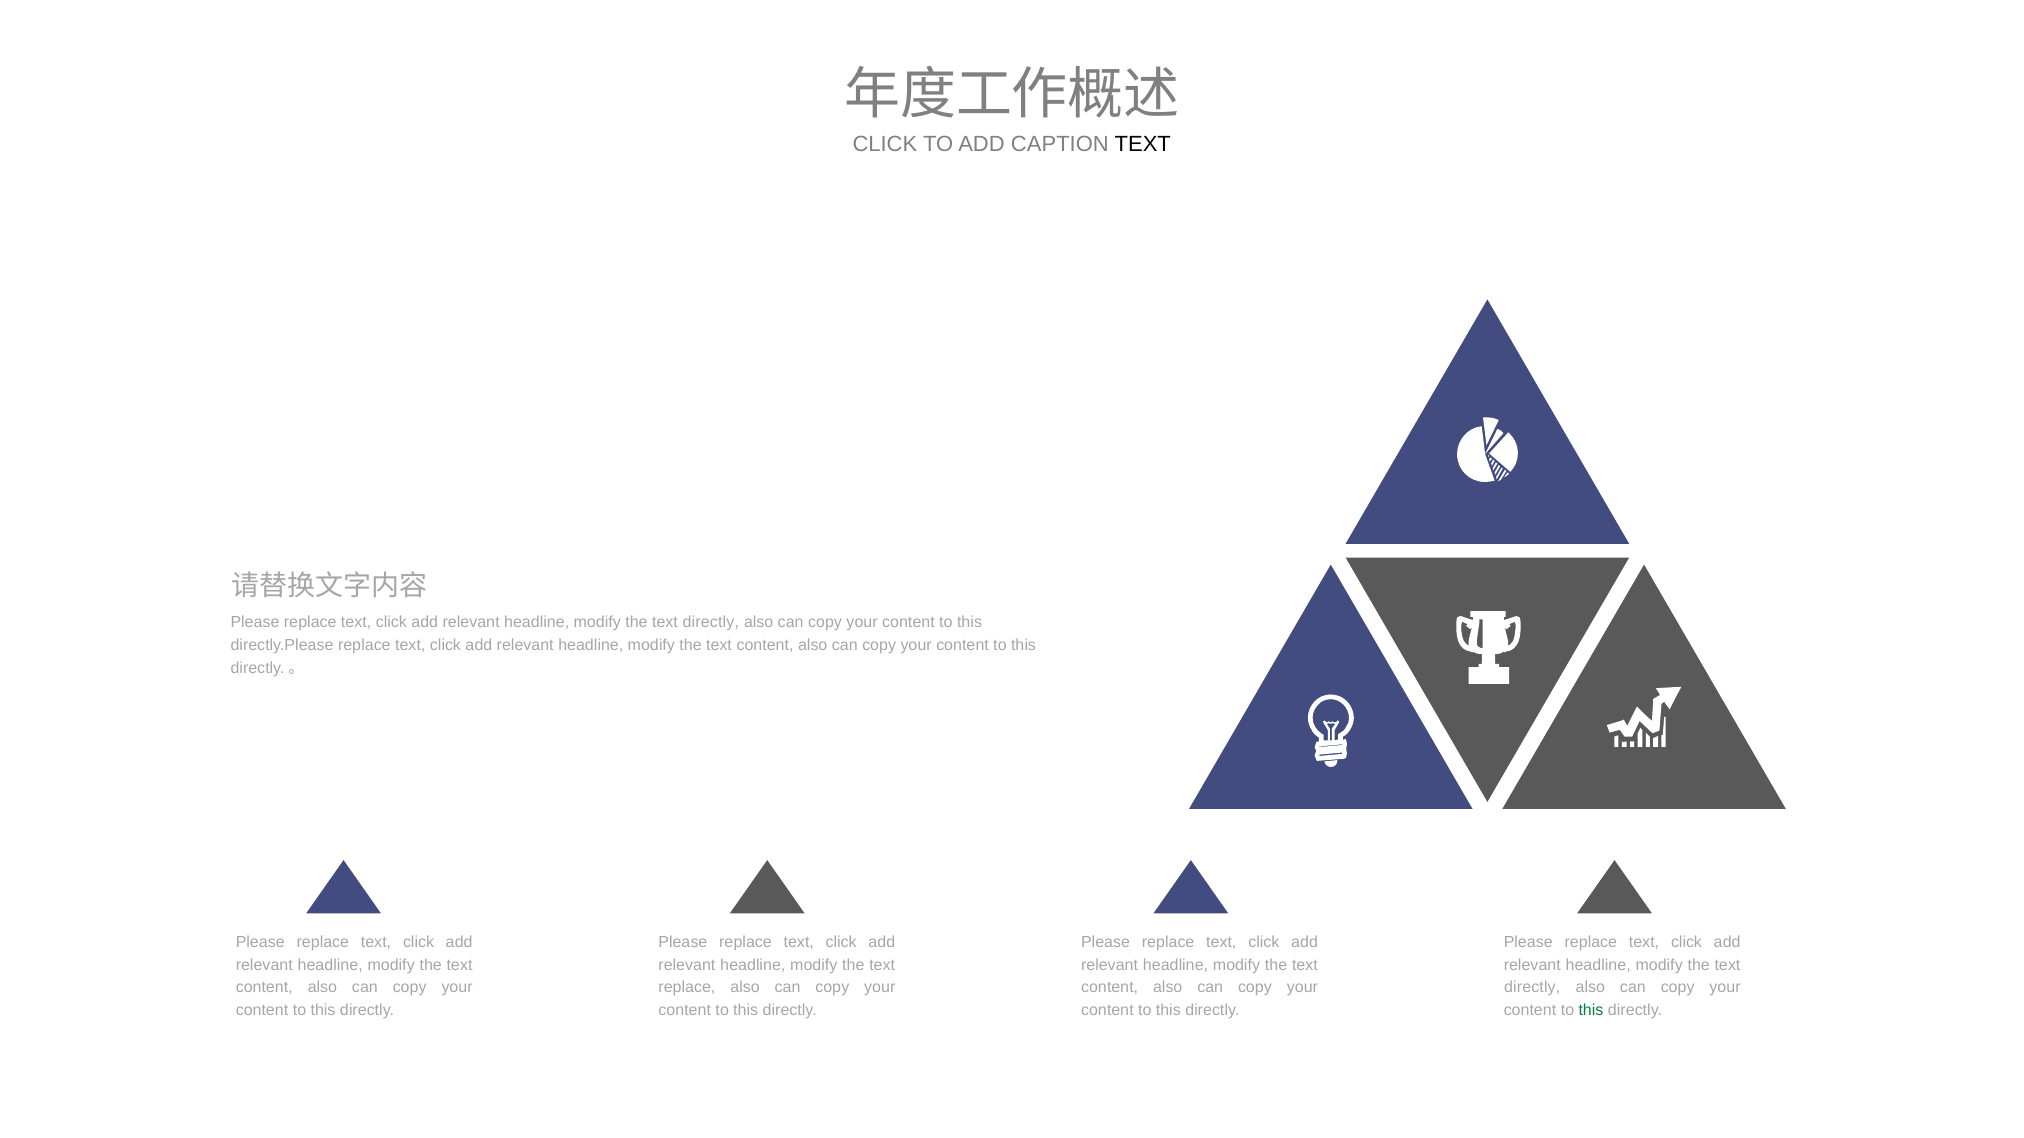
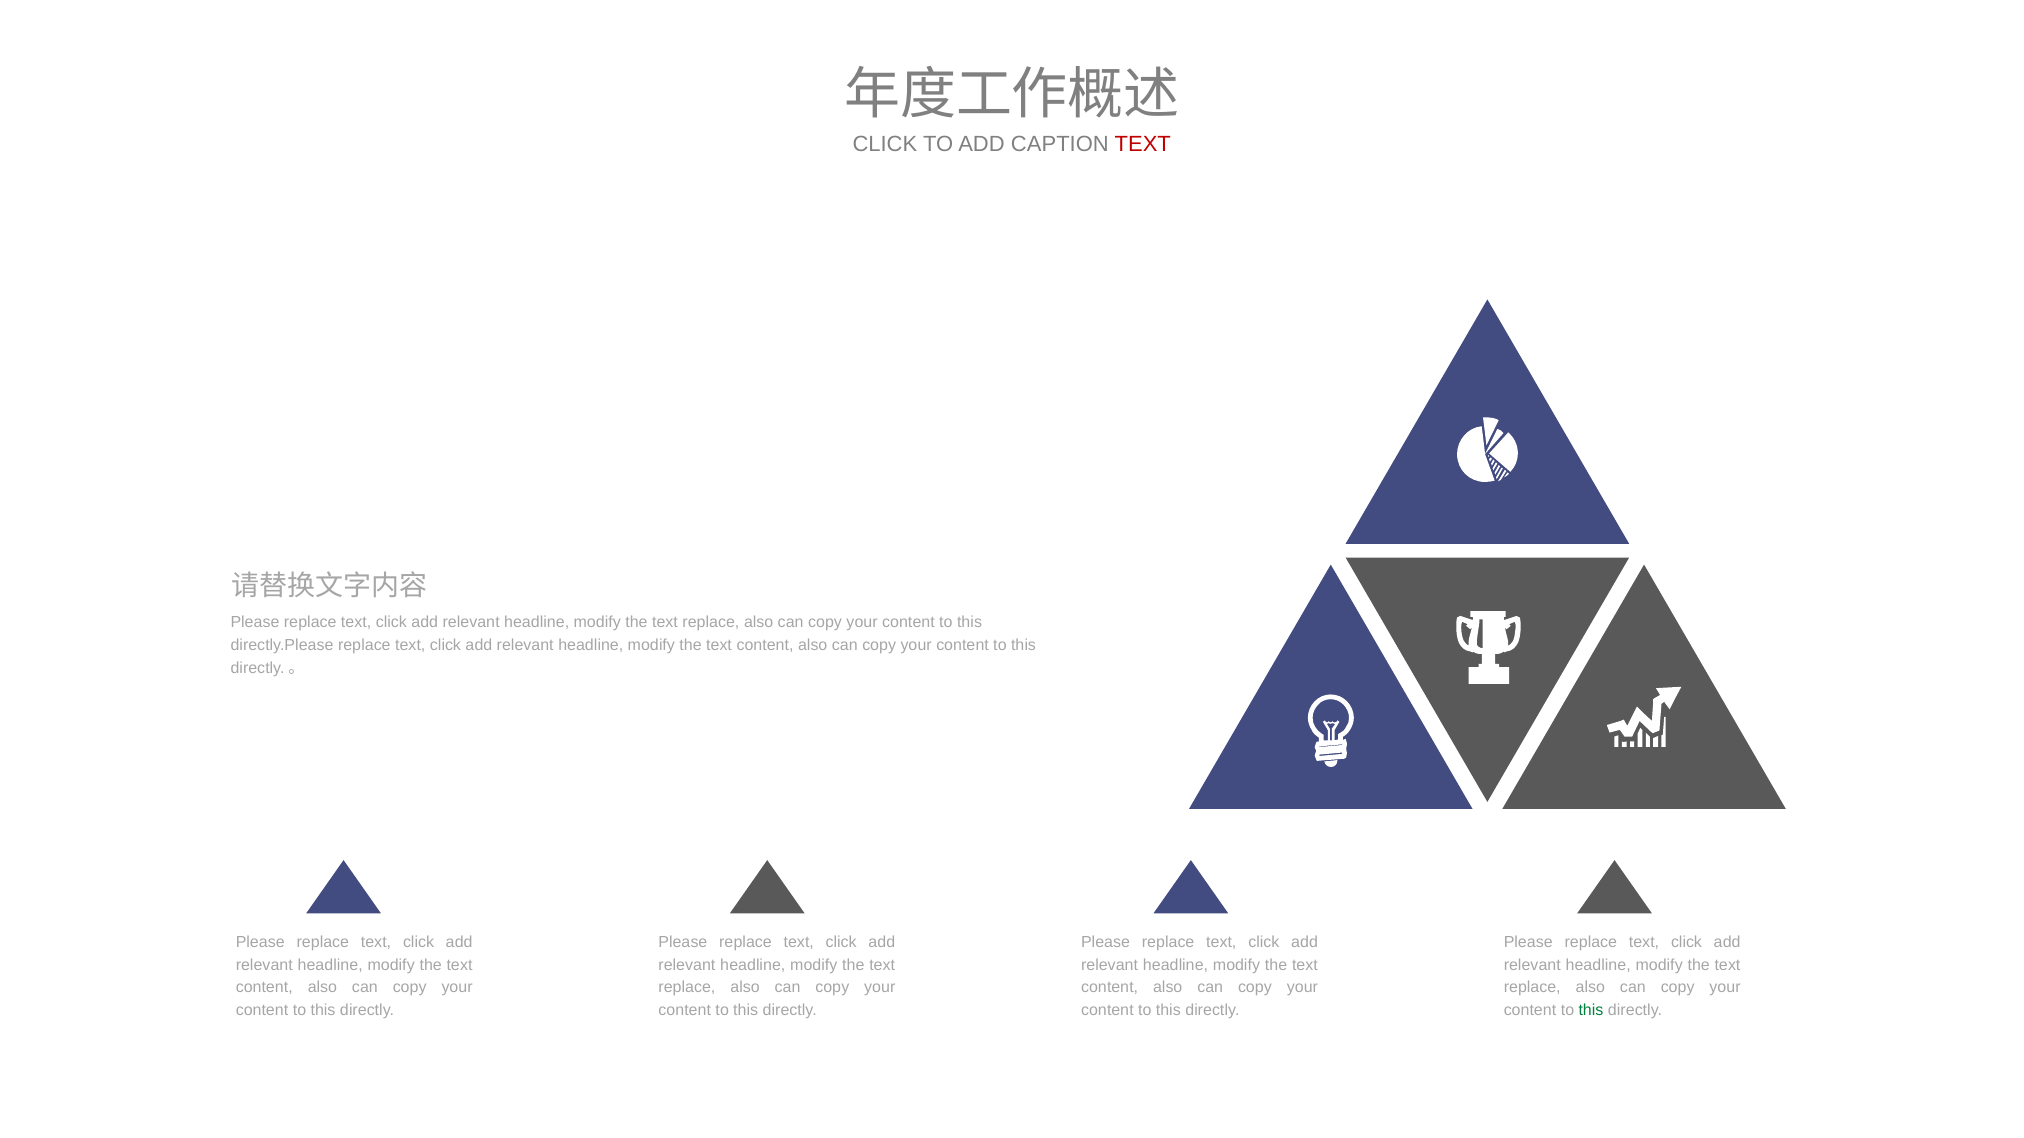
TEXT at (1143, 145) colour: black -> red
directly at (711, 623): directly -> replace
directly at (1532, 988): directly -> replace
